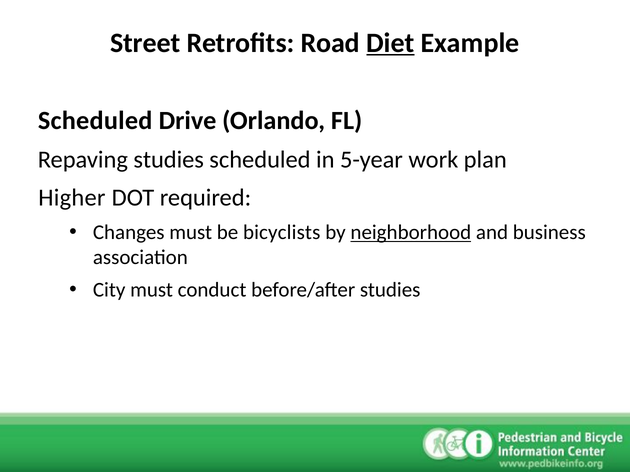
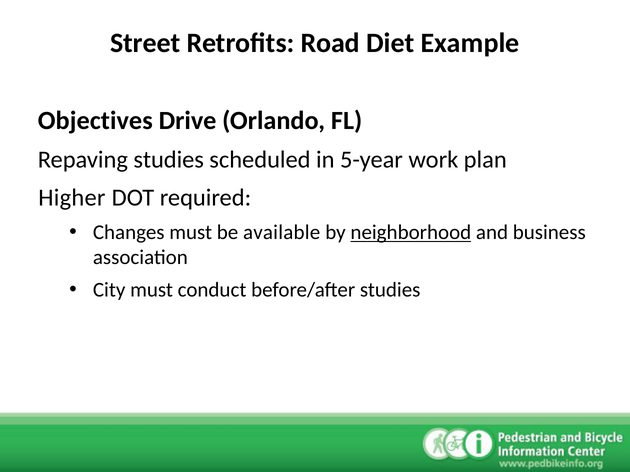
Diet underline: present -> none
Scheduled at (95, 120): Scheduled -> Objectives
bicyclists: bicyclists -> available
